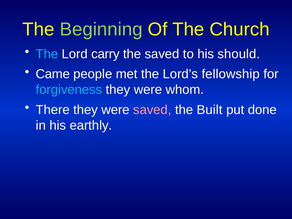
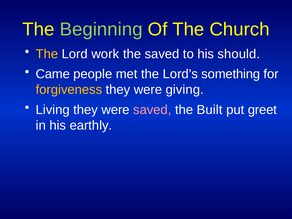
The at (47, 54) colour: light blue -> yellow
carry: carry -> work
fellowship: fellowship -> something
forgiveness colour: light blue -> yellow
whom: whom -> giving
There: There -> Living
done: done -> greet
